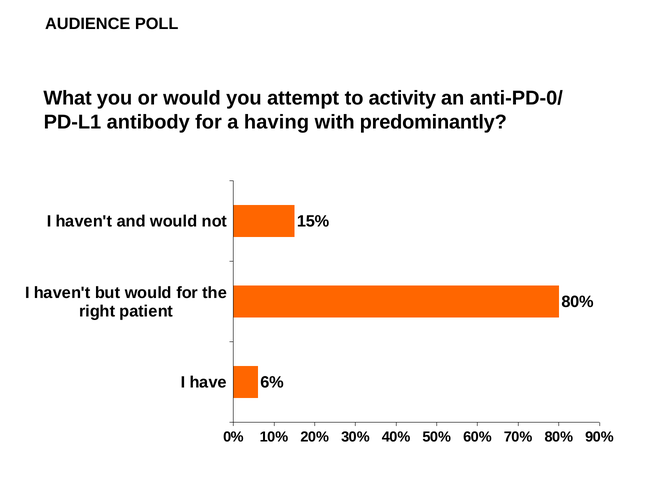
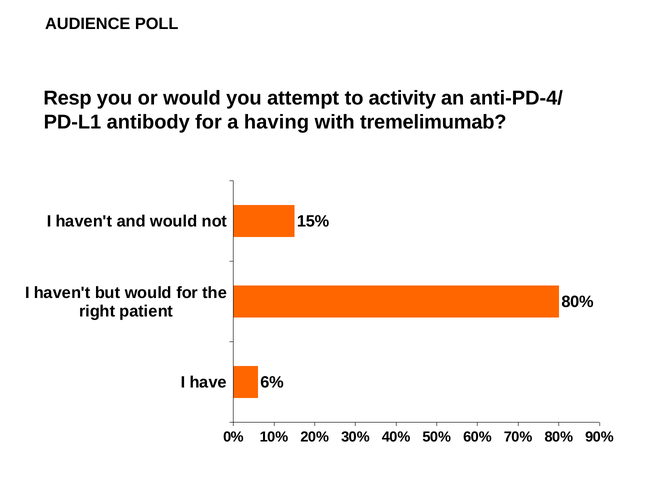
What: What -> Resp
anti-PD-0/: anti-PD-0/ -> anti-PD-4/
predominantly: predominantly -> tremelimumab
